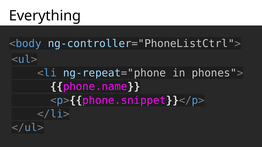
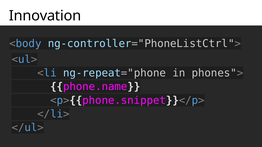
Everything: Everything -> Innovation
